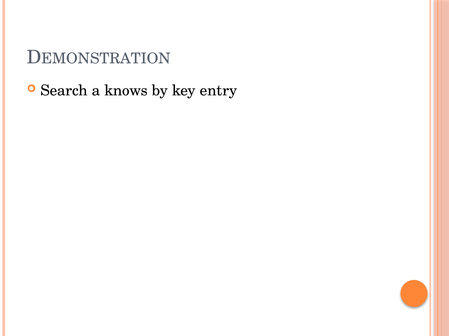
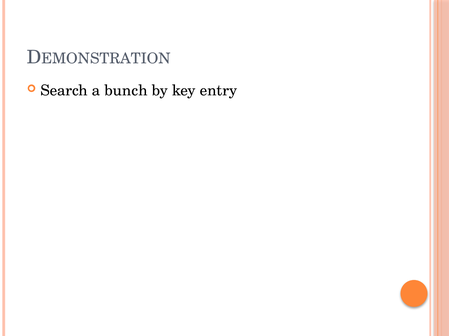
knows: knows -> bunch
